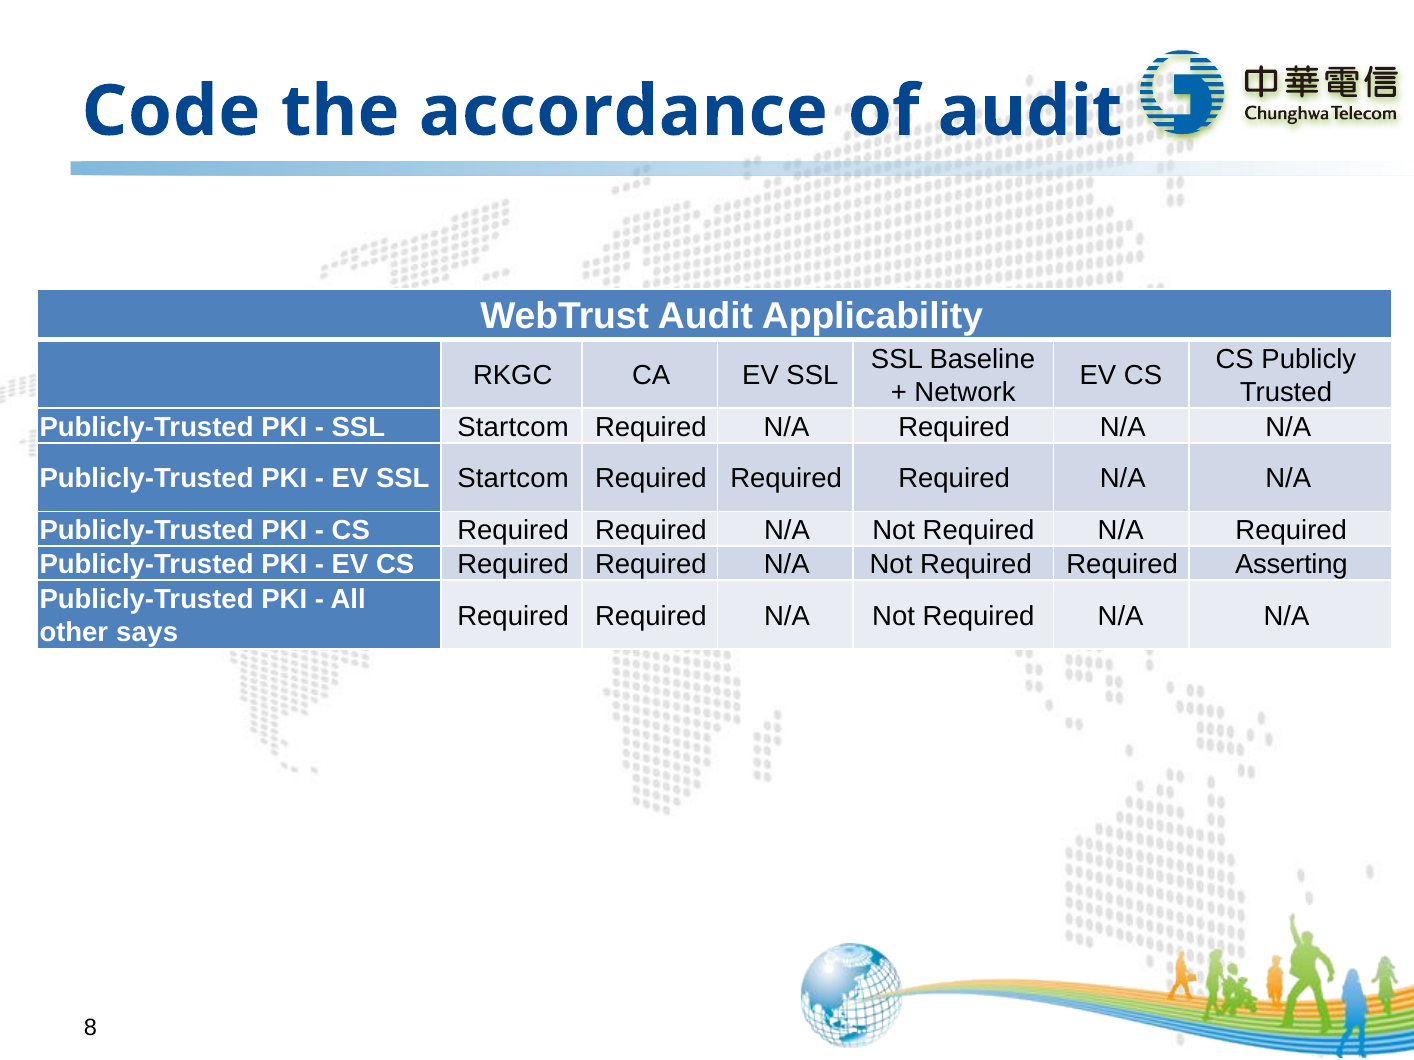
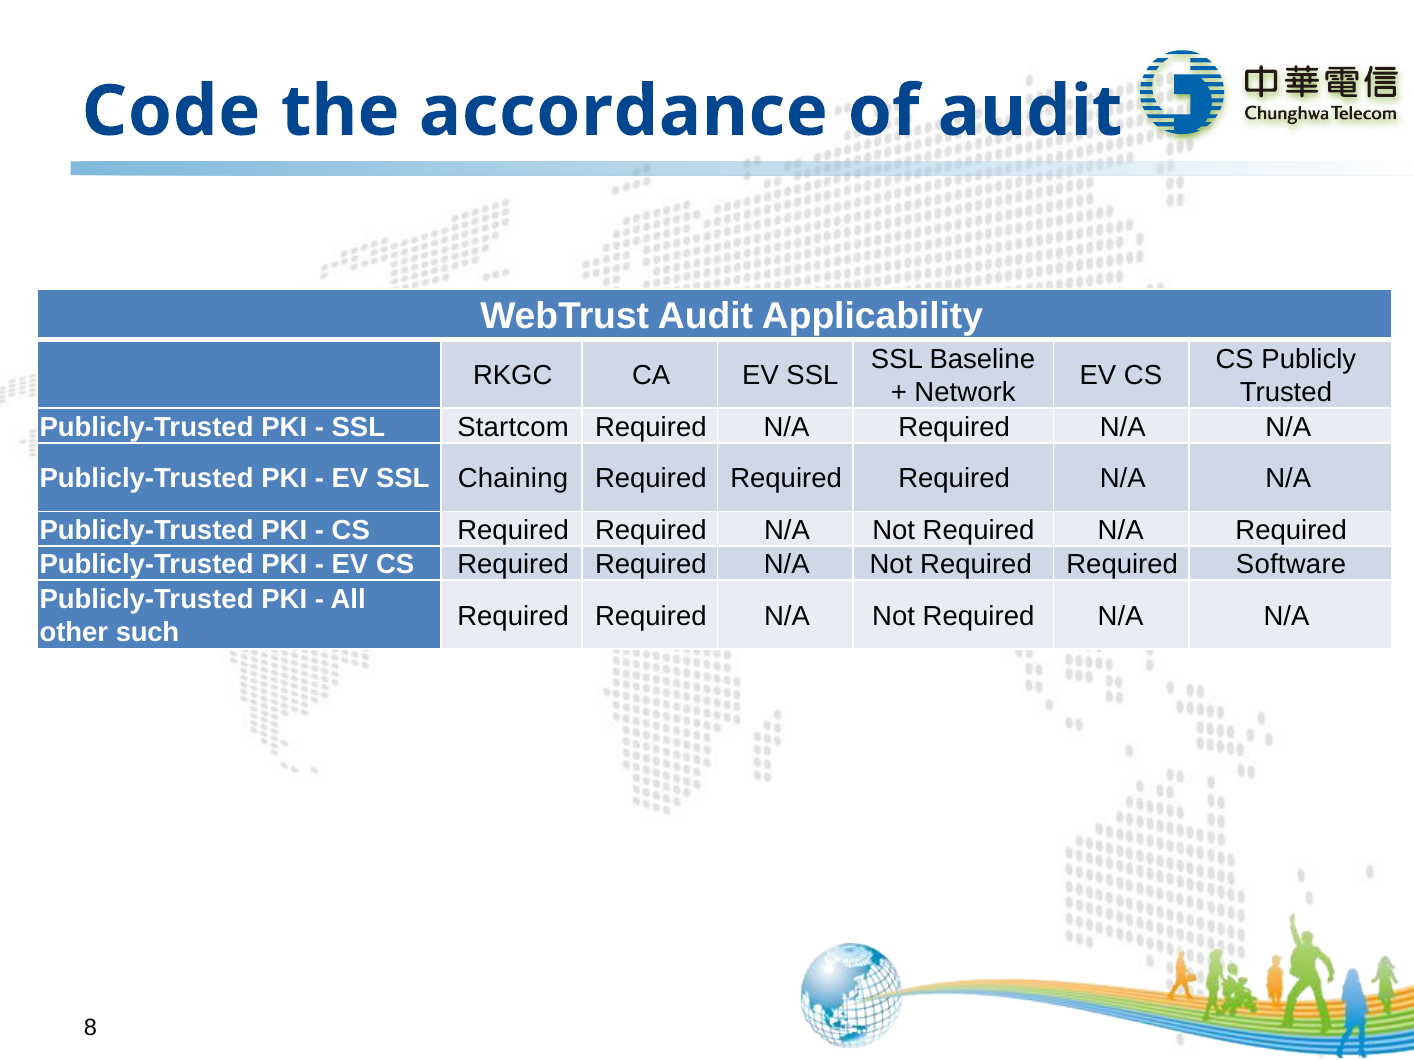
EV SSL Startcom: Startcom -> Chaining
Asserting: Asserting -> Software
says: says -> such
